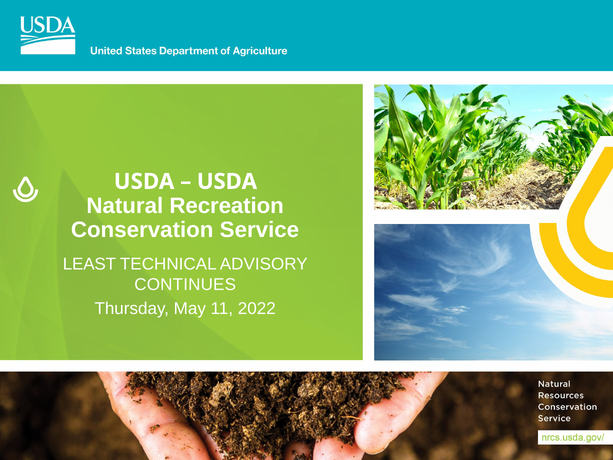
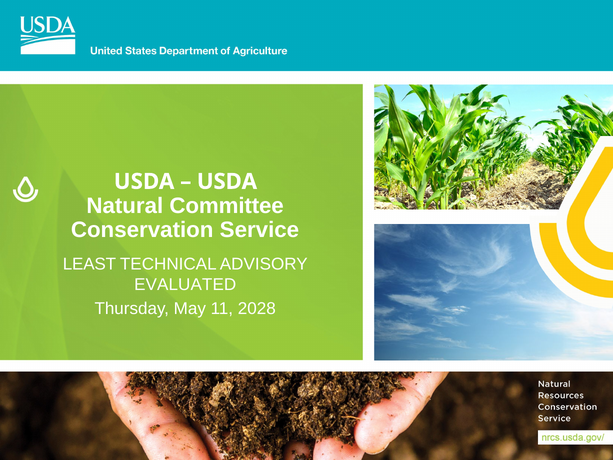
Recreation: Recreation -> Committee
CONTINUES: CONTINUES -> EVALUATED
2022: 2022 -> 2028
